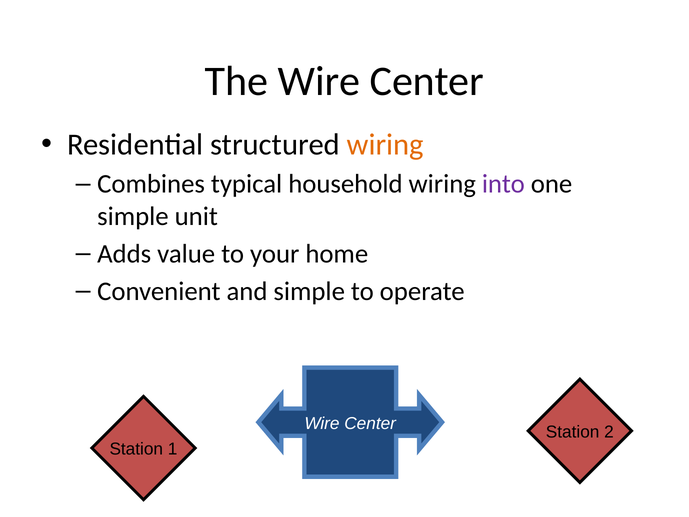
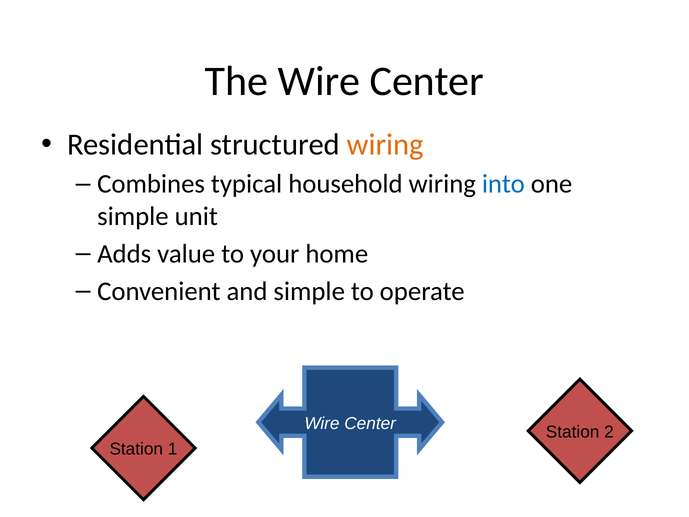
into colour: purple -> blue
